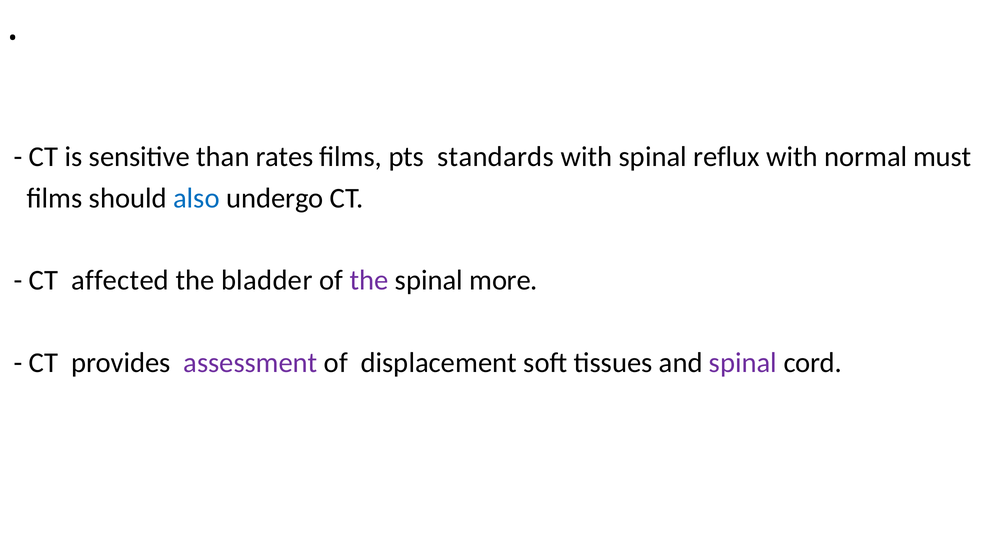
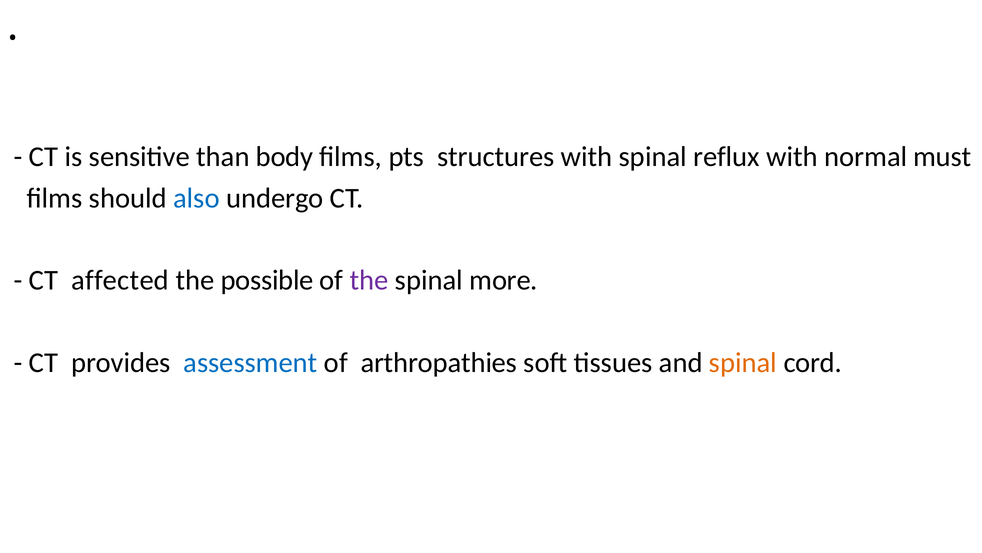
rates: rates -> body
standards: standards -> structures
bladder: bladder -> possible
assessment colour: purple -> blue
displacement: displacement -> arthropathies
spinal at (743, 363) colour: purple -> orange
